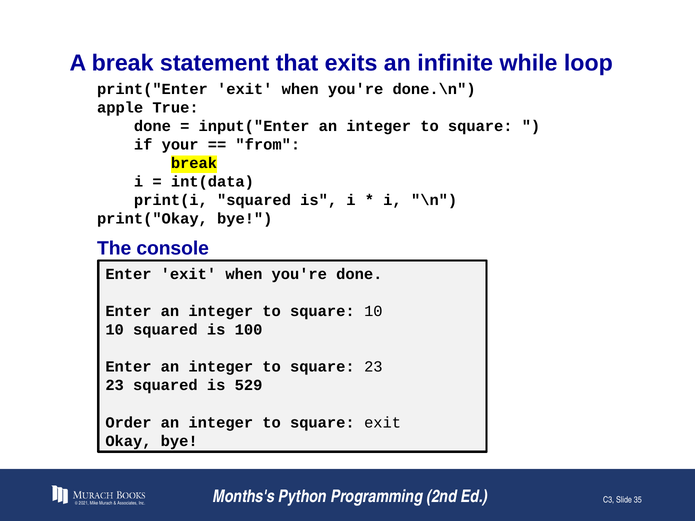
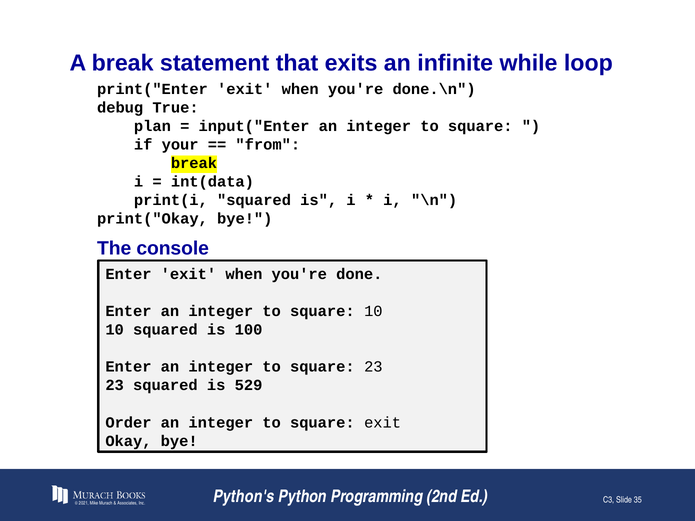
apple: apple -> debug
done at (152, 126): done -> plan
Months's: Months's -> Python's
